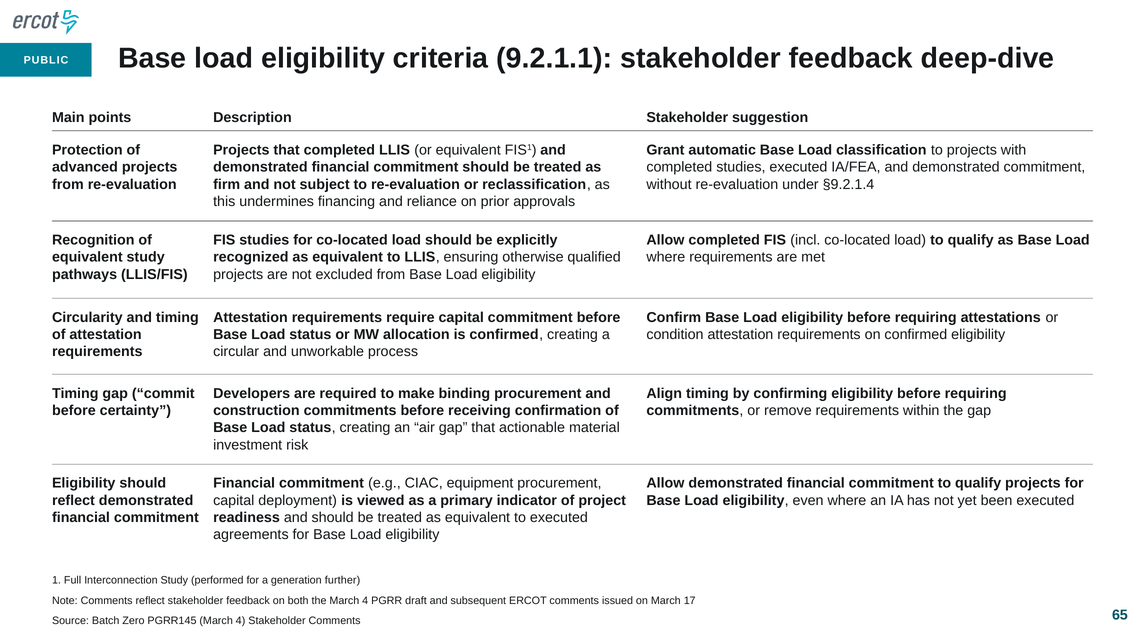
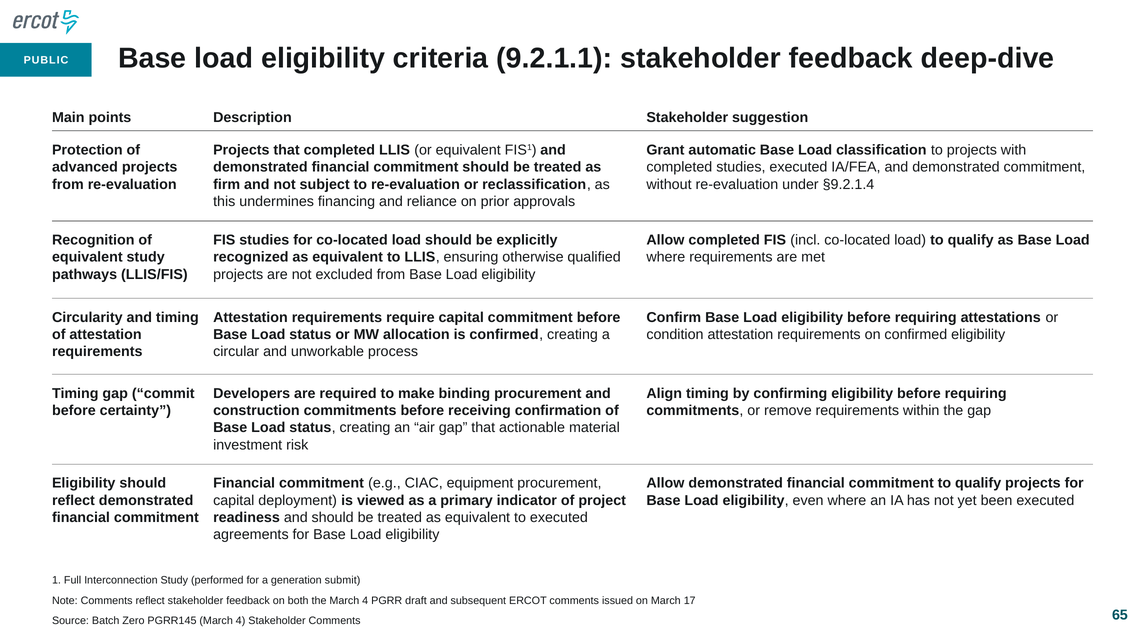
further: further -> submit
